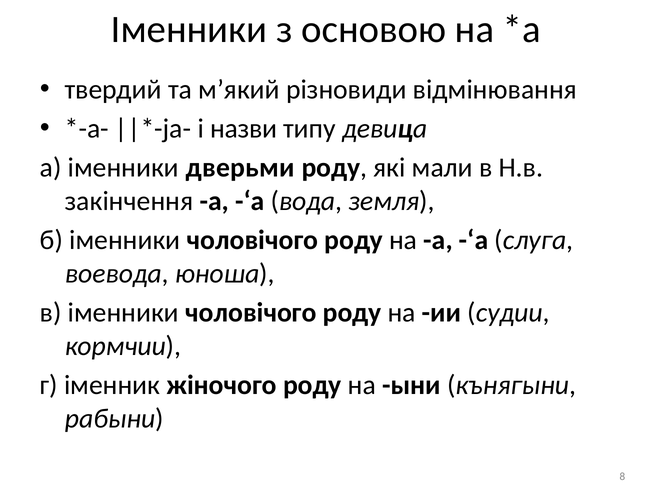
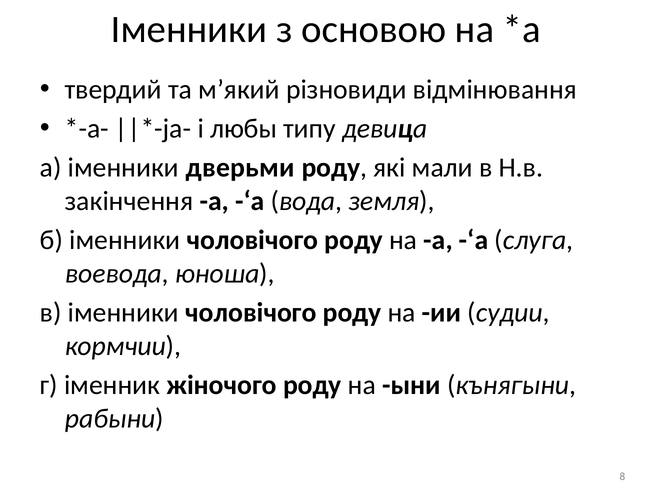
назви: назви -> любы
